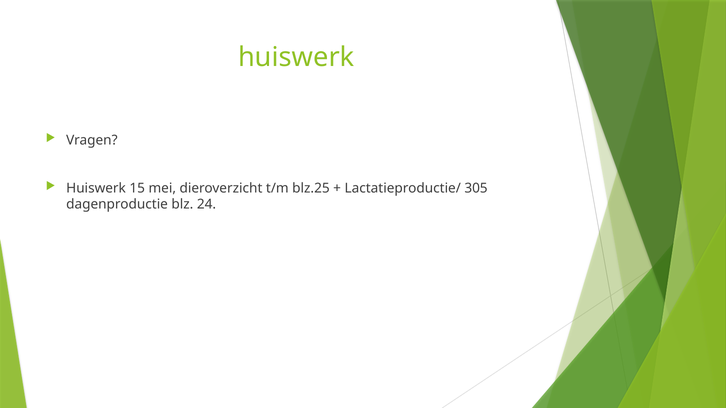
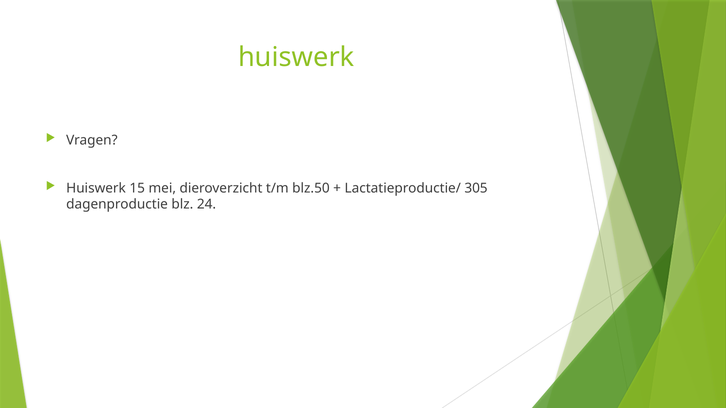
blz.25: blz.25 -> blz.50
